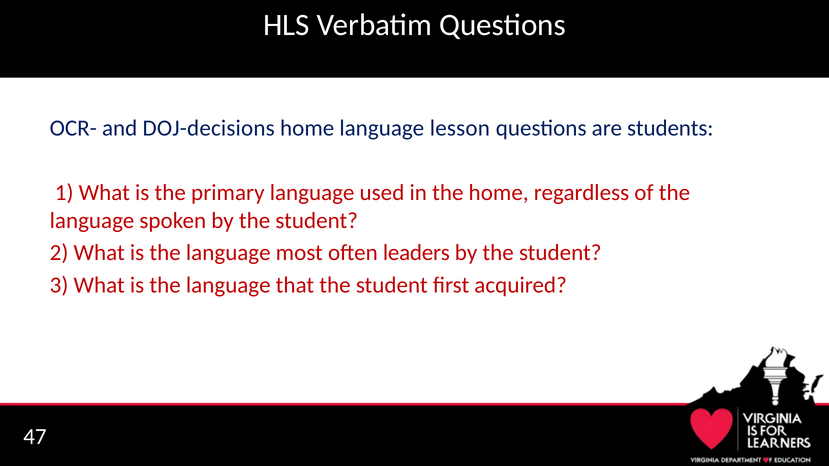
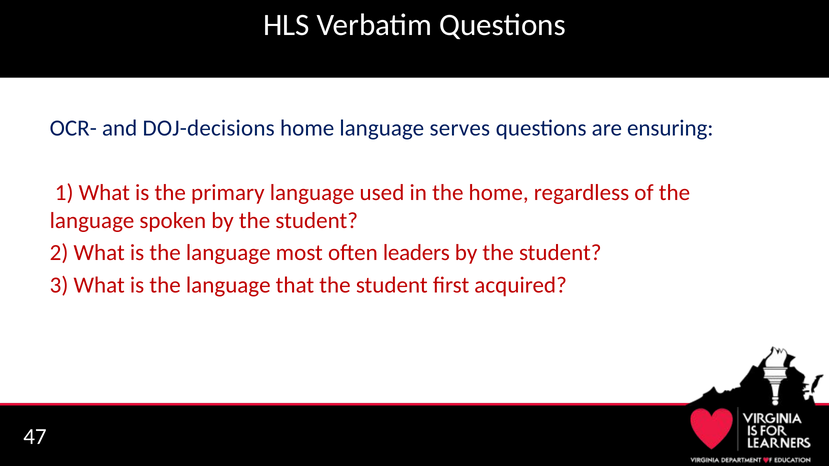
lesson: lesson -> serves
students: students -> ensuring
